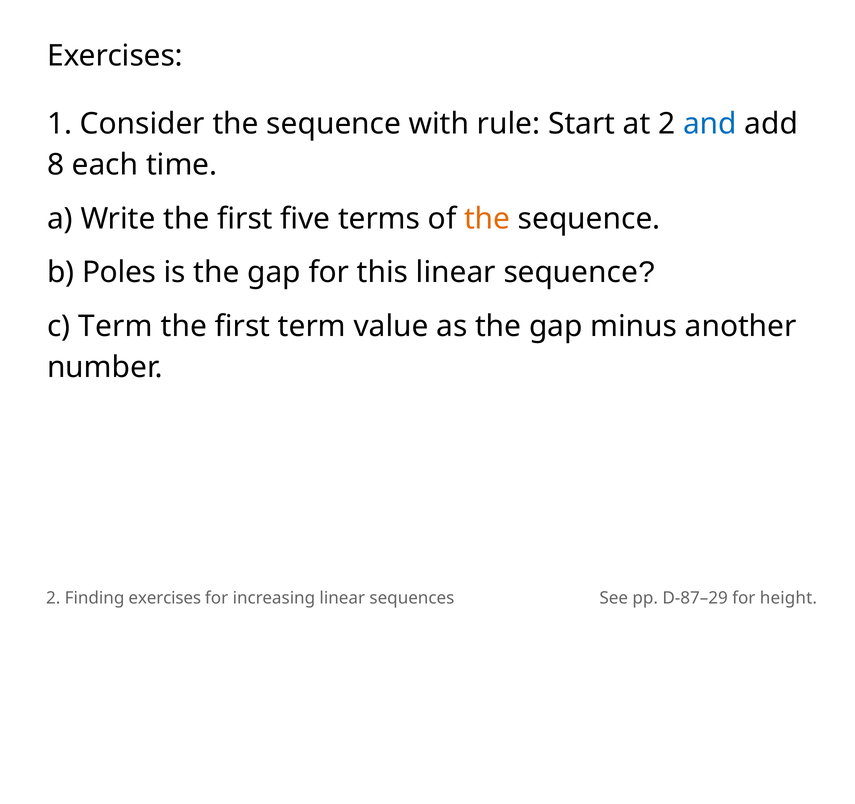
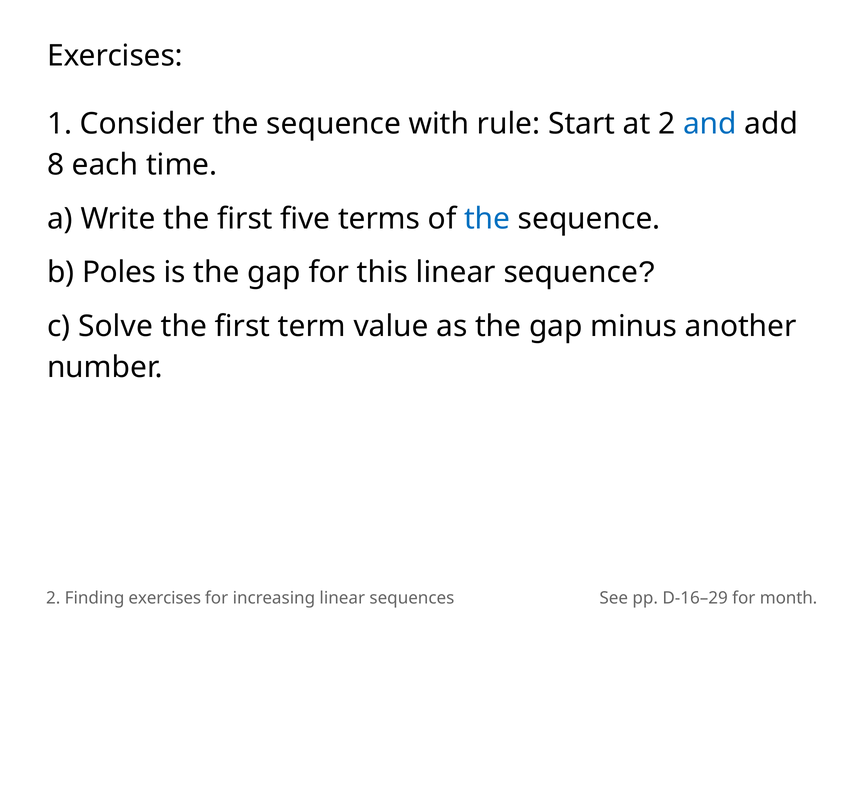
the at (487, 219) colour: orange -> blue
c Term: Term -> Solve
D-87–29: D-87–29 -> D-16–29
height: height -> month
